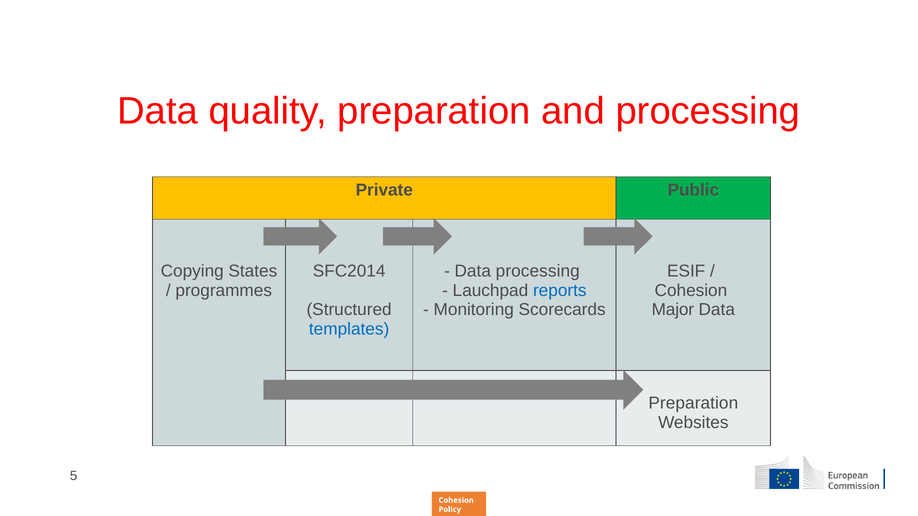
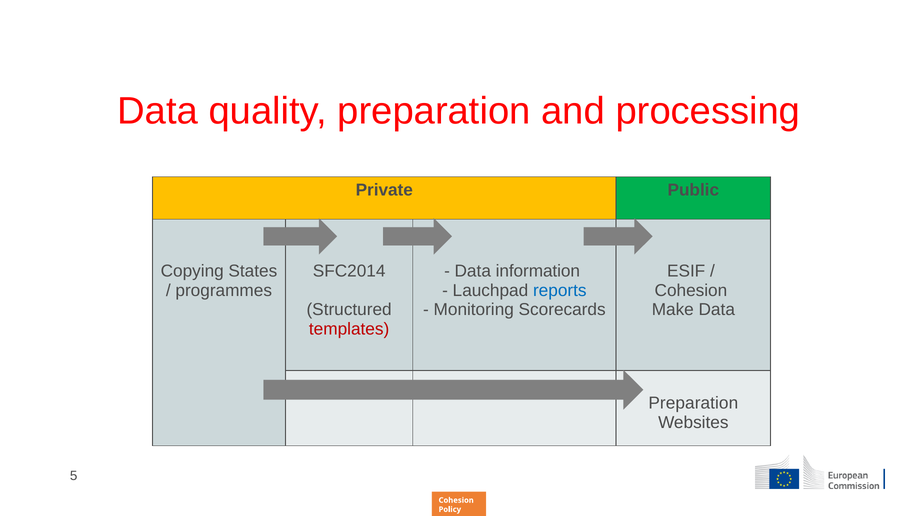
Data processing: processing -> information
Major: Major -> Make
templates colour: blue -> red
